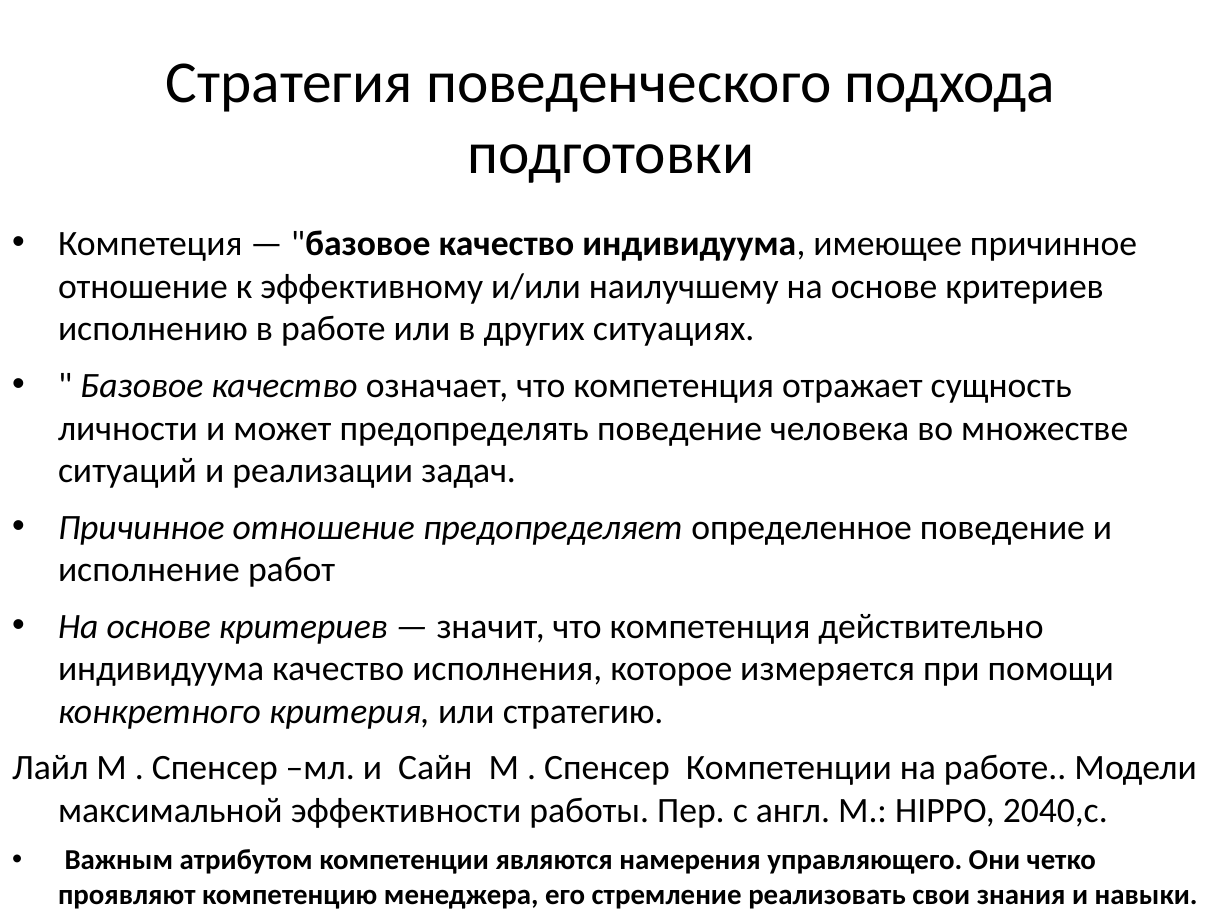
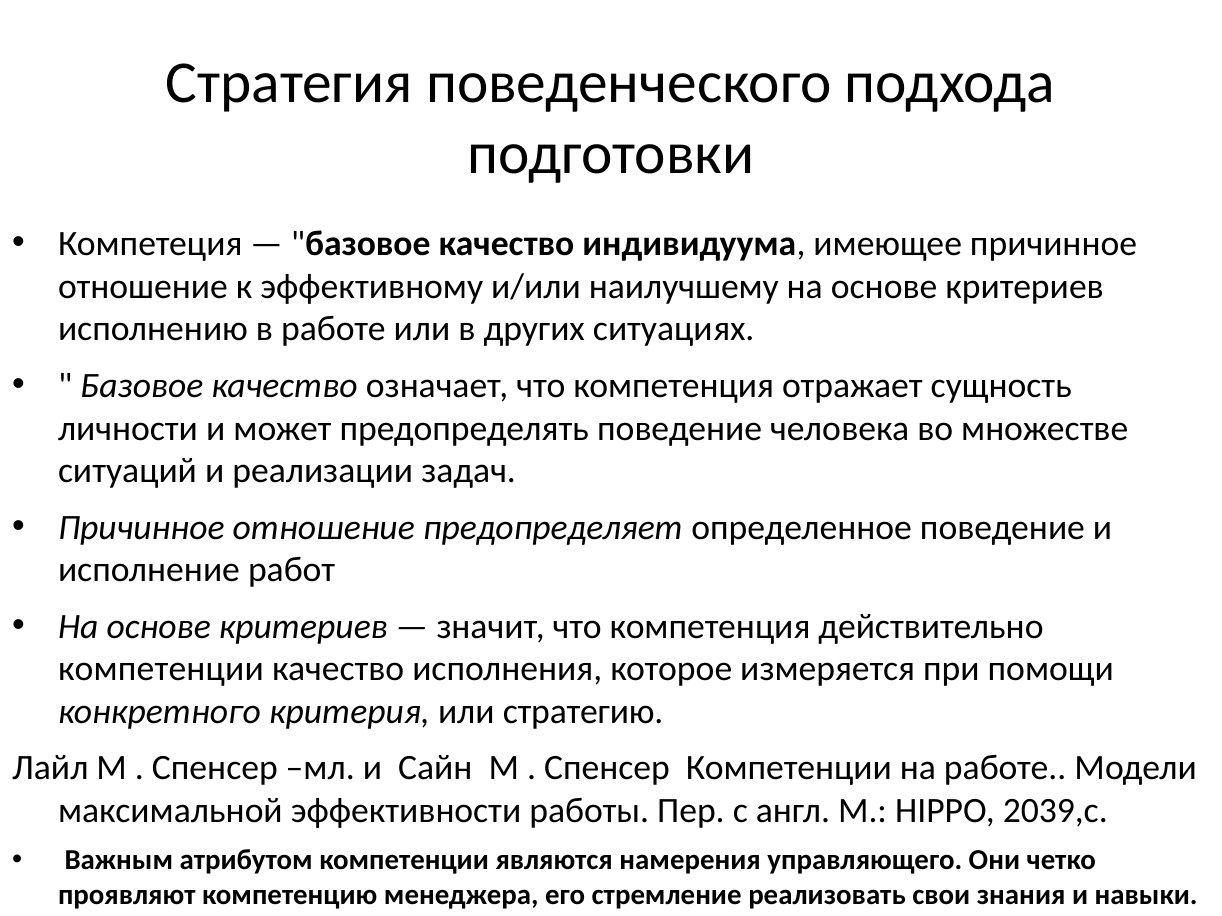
индивидуума at (161, 669): индивидуума -> компетенции
2040,с: 2040,с -> 2039,с
